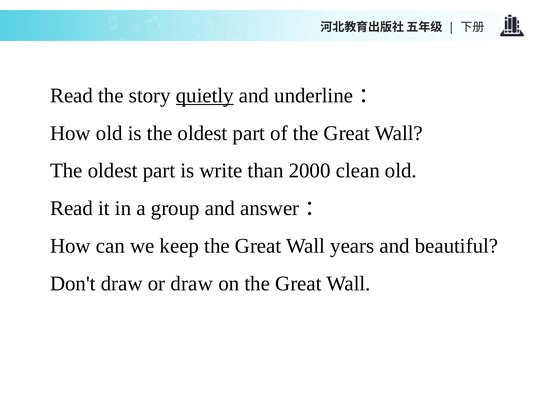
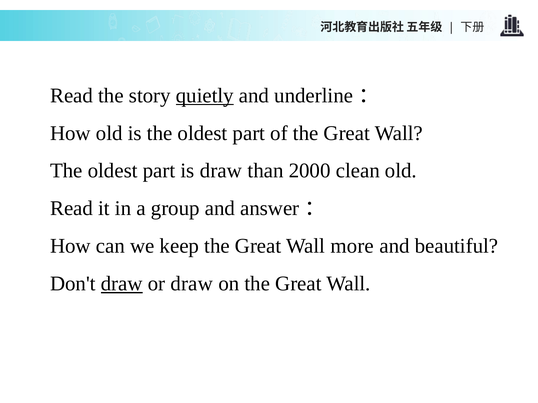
is write: write -> draw
years: years -> more
draw at (122, 284) underline: none -> present
